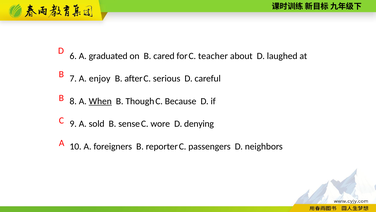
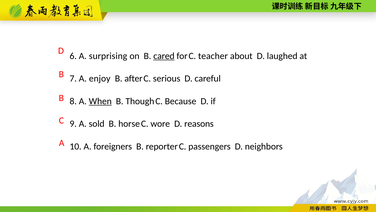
graduated: graduated -> surprising
cared underline: none -> present
sense: sense -> horse
denying: denying -> reasons
